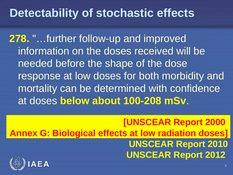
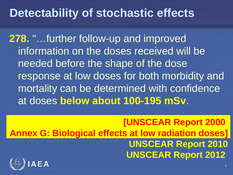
100-208: 100-208 -> 100-195
